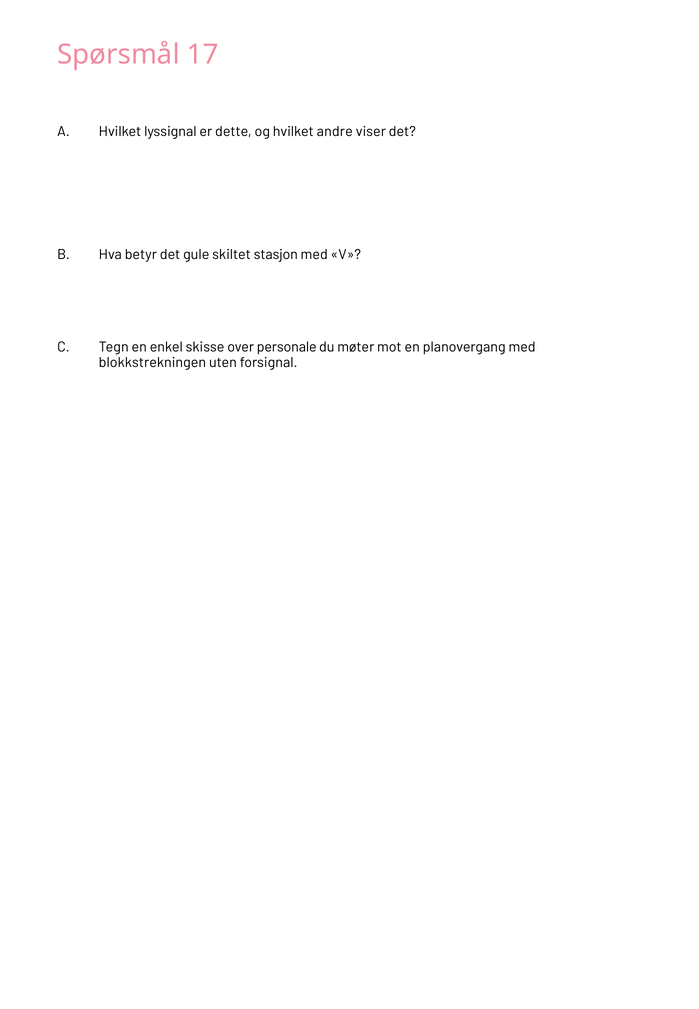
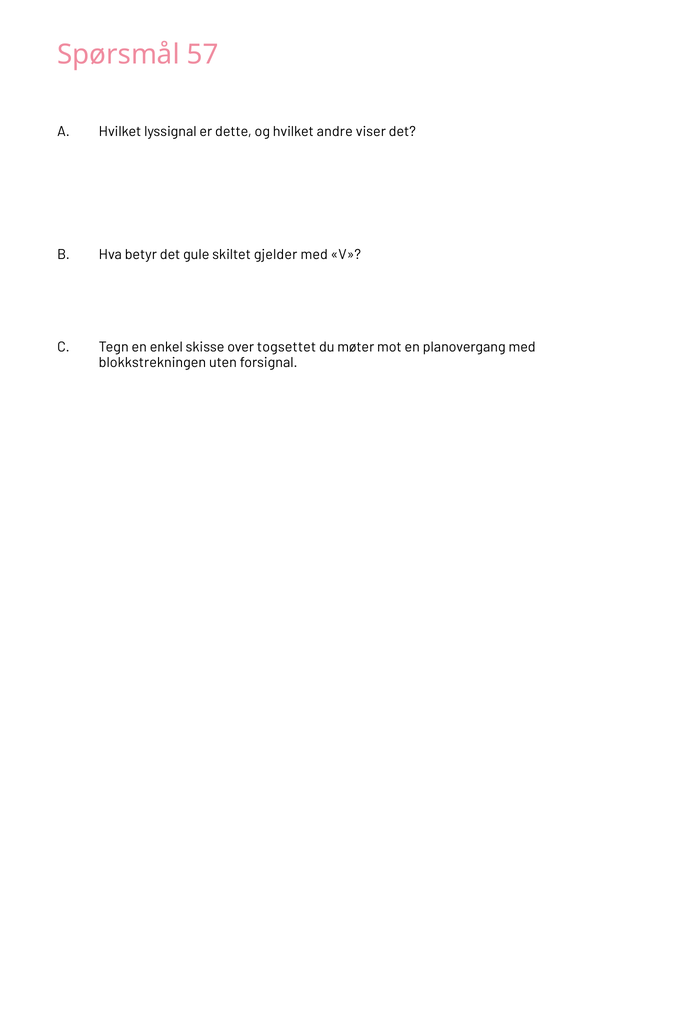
17: 17 -> 57
stasjon: stasjon -> gjelder
personale: personale -> togsettet
